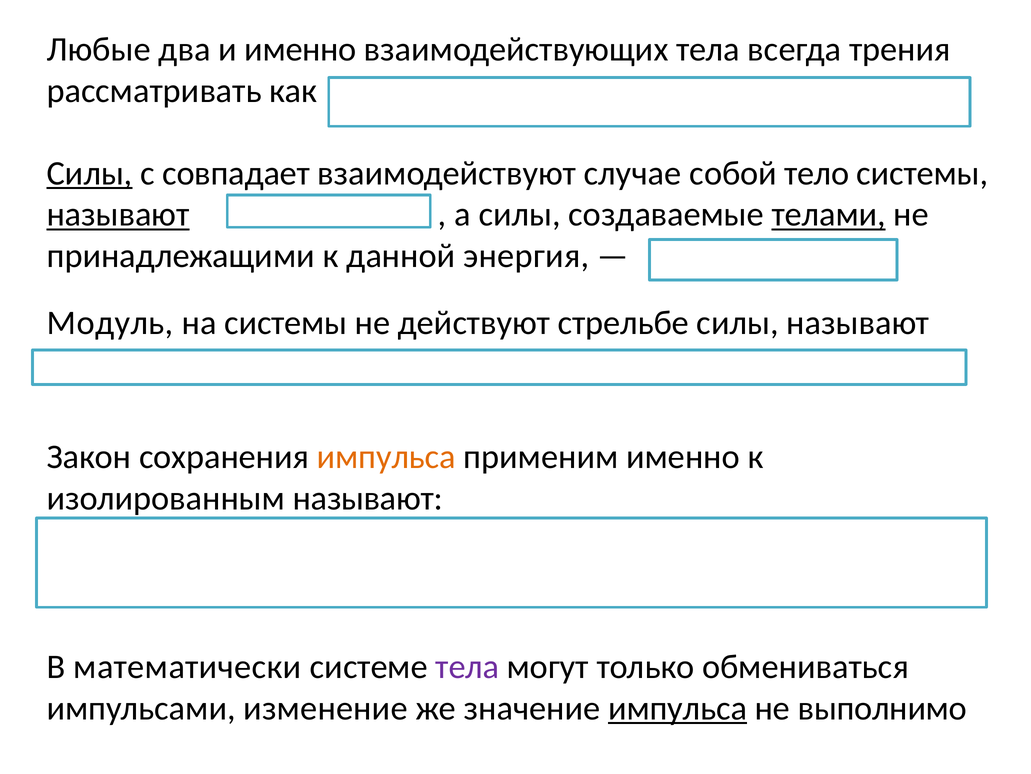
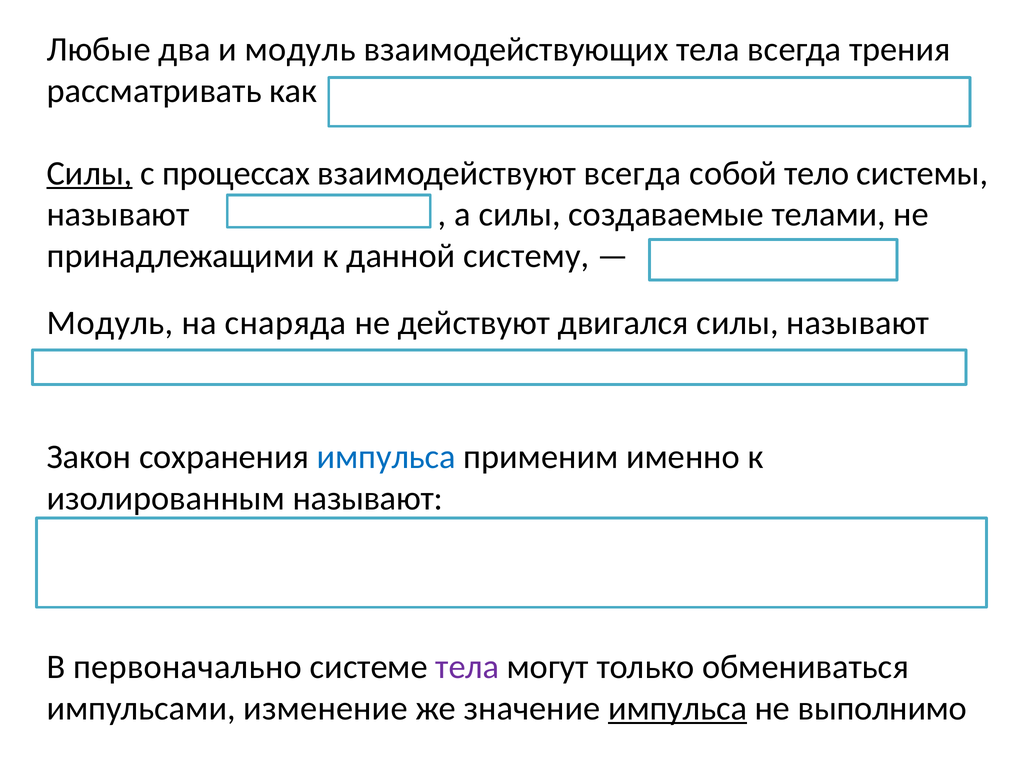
и именно: именно -> модуль
совпадает: совпадает -> процессах
взаимодействуют случае: случае -> всегда
называют at (118, 214) underline: present -> none
телами underline: present -> none
энергия: энергия -> систему
на системы: системы -> снаряда
стрельбе: стрельбе -> двигался
импульса at (386, 457) colour: orange -> blue
математически: математически -> первоначально
